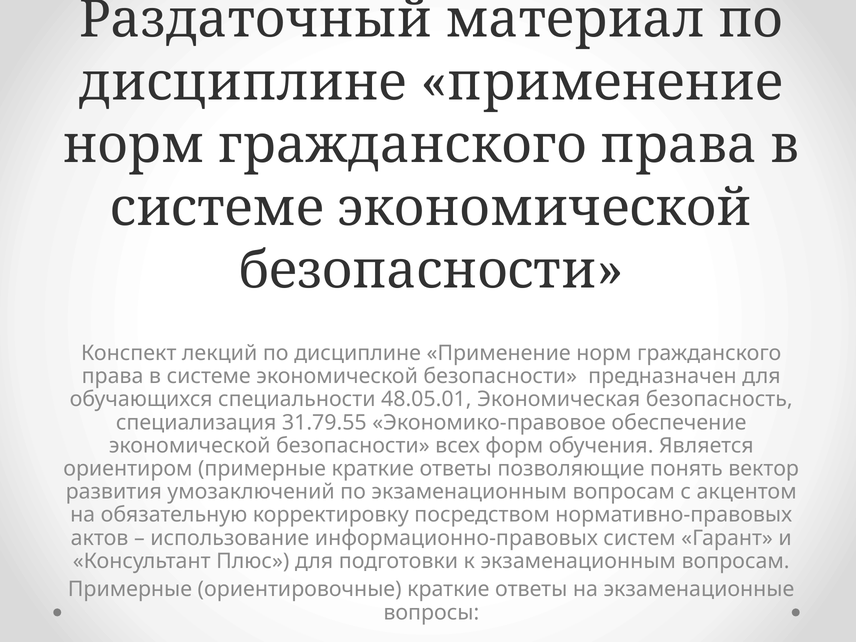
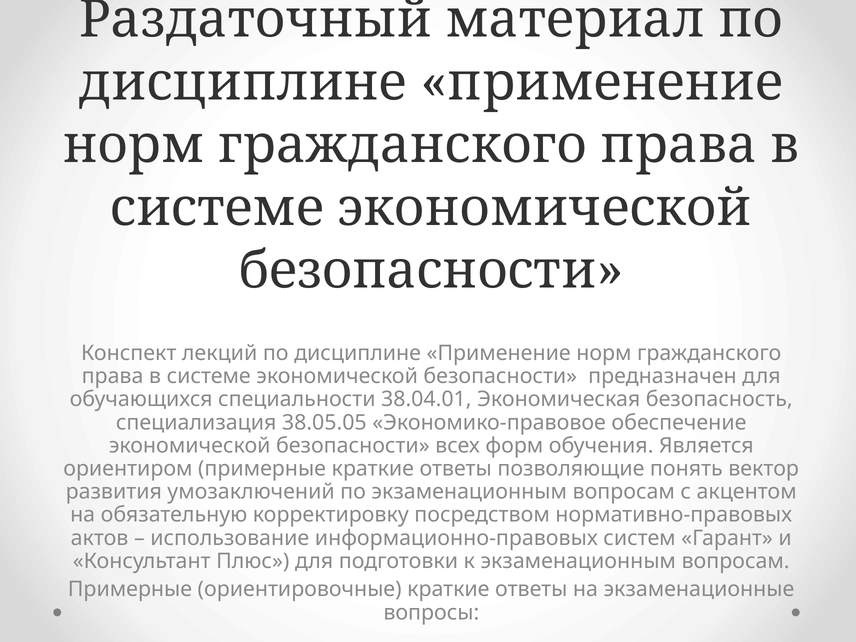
48.05.01: 48.05.01 -> 38.04.01
31.79.55: 31.79.55 -> 38.05.05
